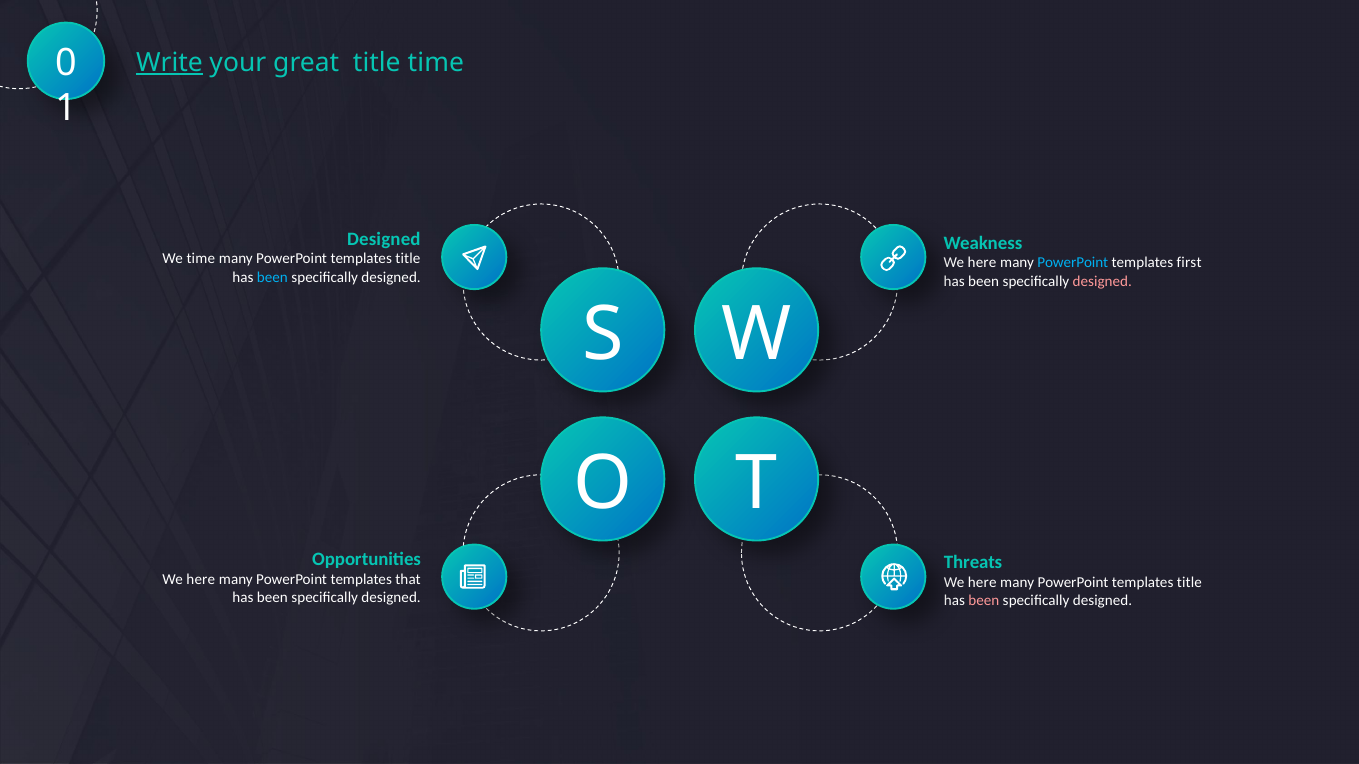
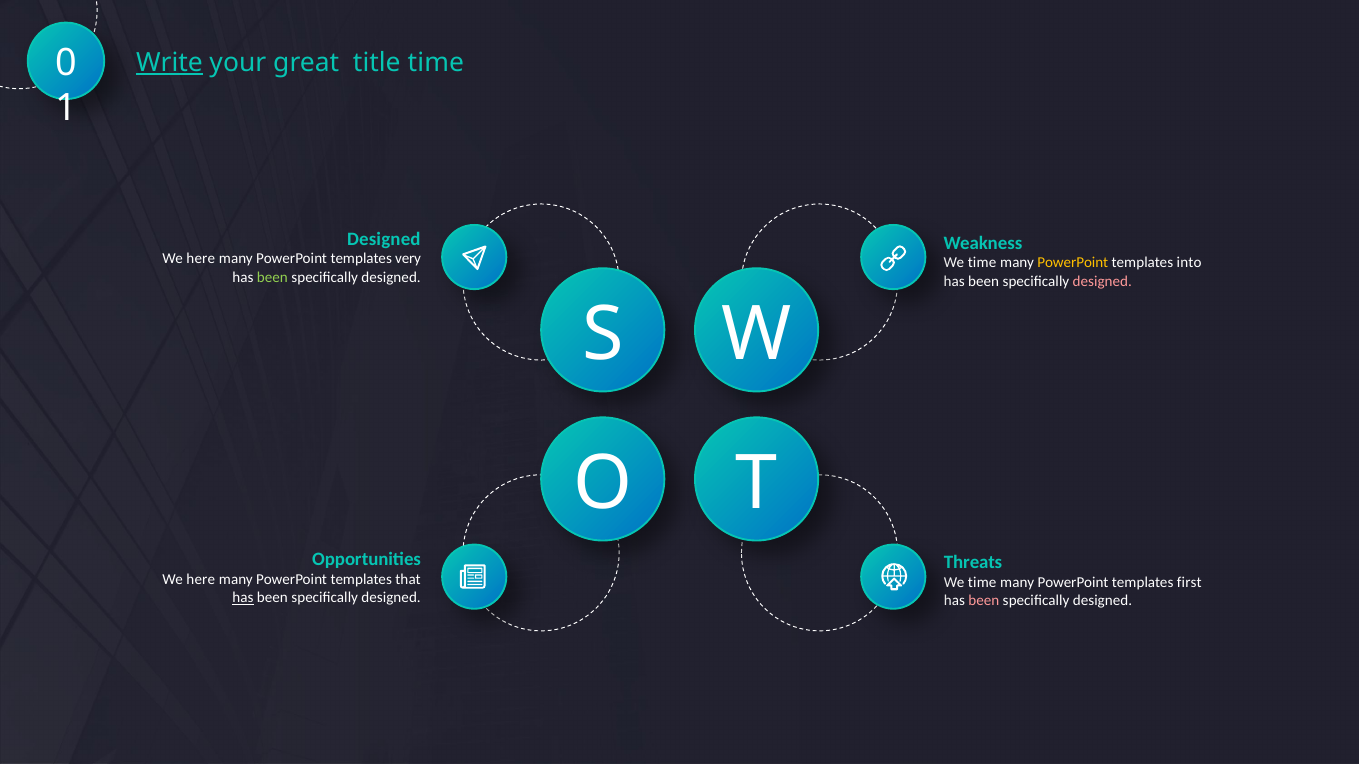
time at (201, 259): time -> here
title at (408, 259): title -> very
here at (982, 263): here -> time
PowerPoint at (1073, 263) colour: light blue -> yellow
first: first -> into
been at (272, 277) colour: light blue -> light green
here at (982, 583): here -> time
title at (1189, 583): title -> first
has at (243, 598) underline: none -> present
